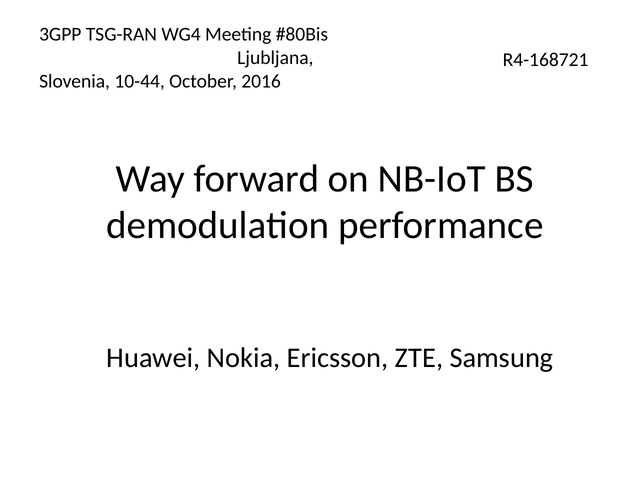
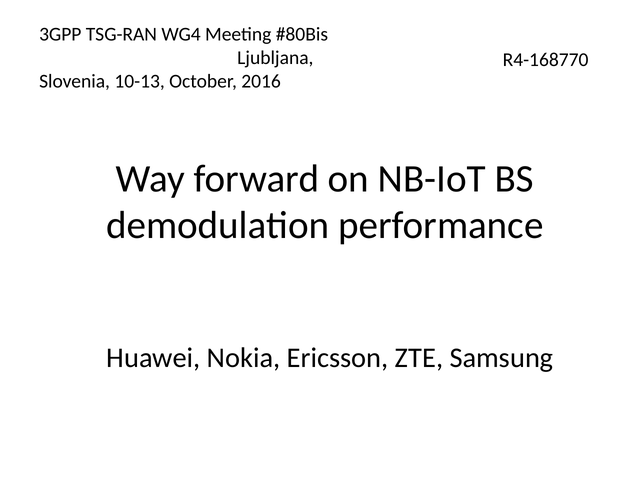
R4-168721: R4-168721 -> R4-168770
10-44: 10-44 -> 10-13
